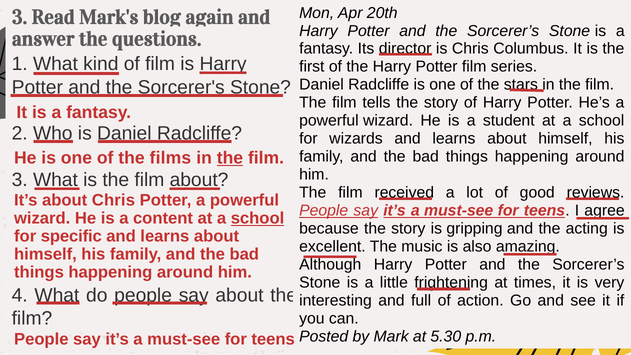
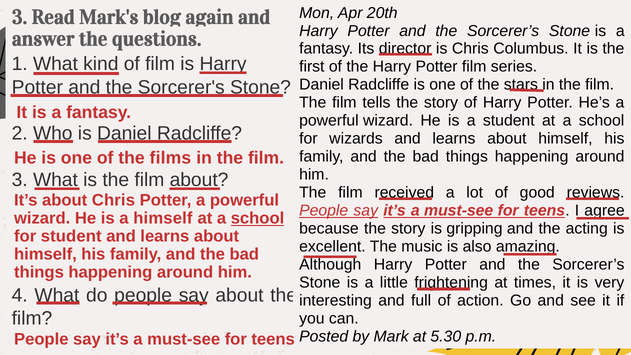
the at (230, 158) underline: present -> none
a content: content -> himself
for specific: specific -> student
